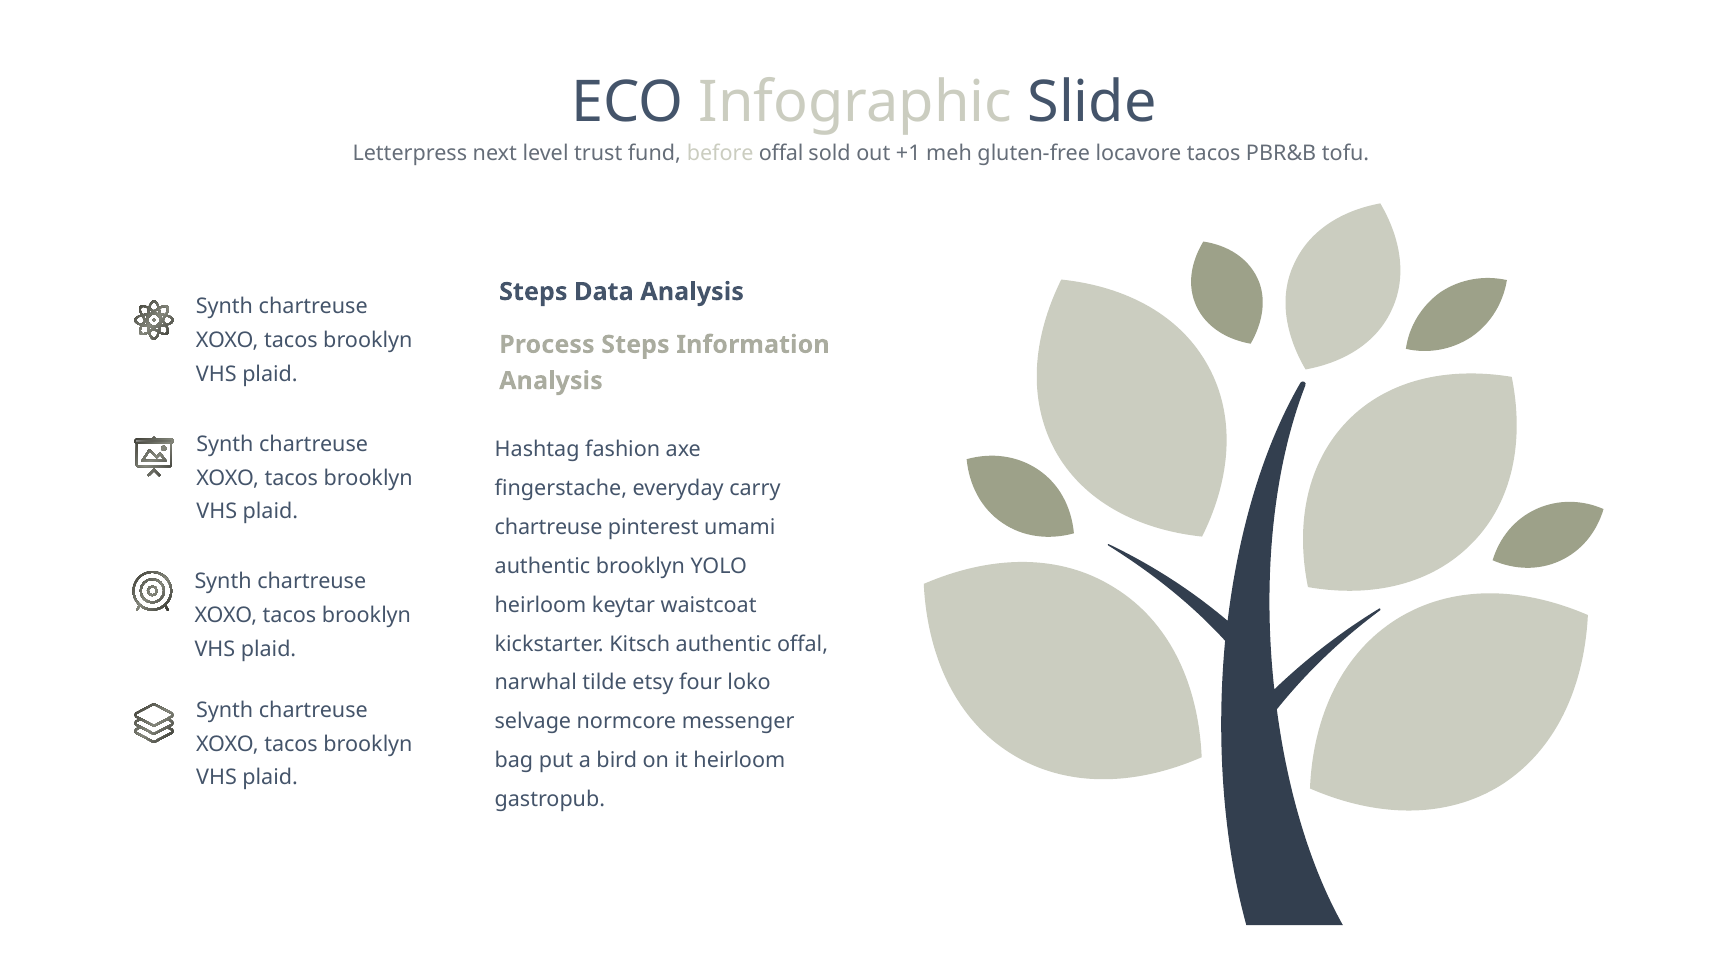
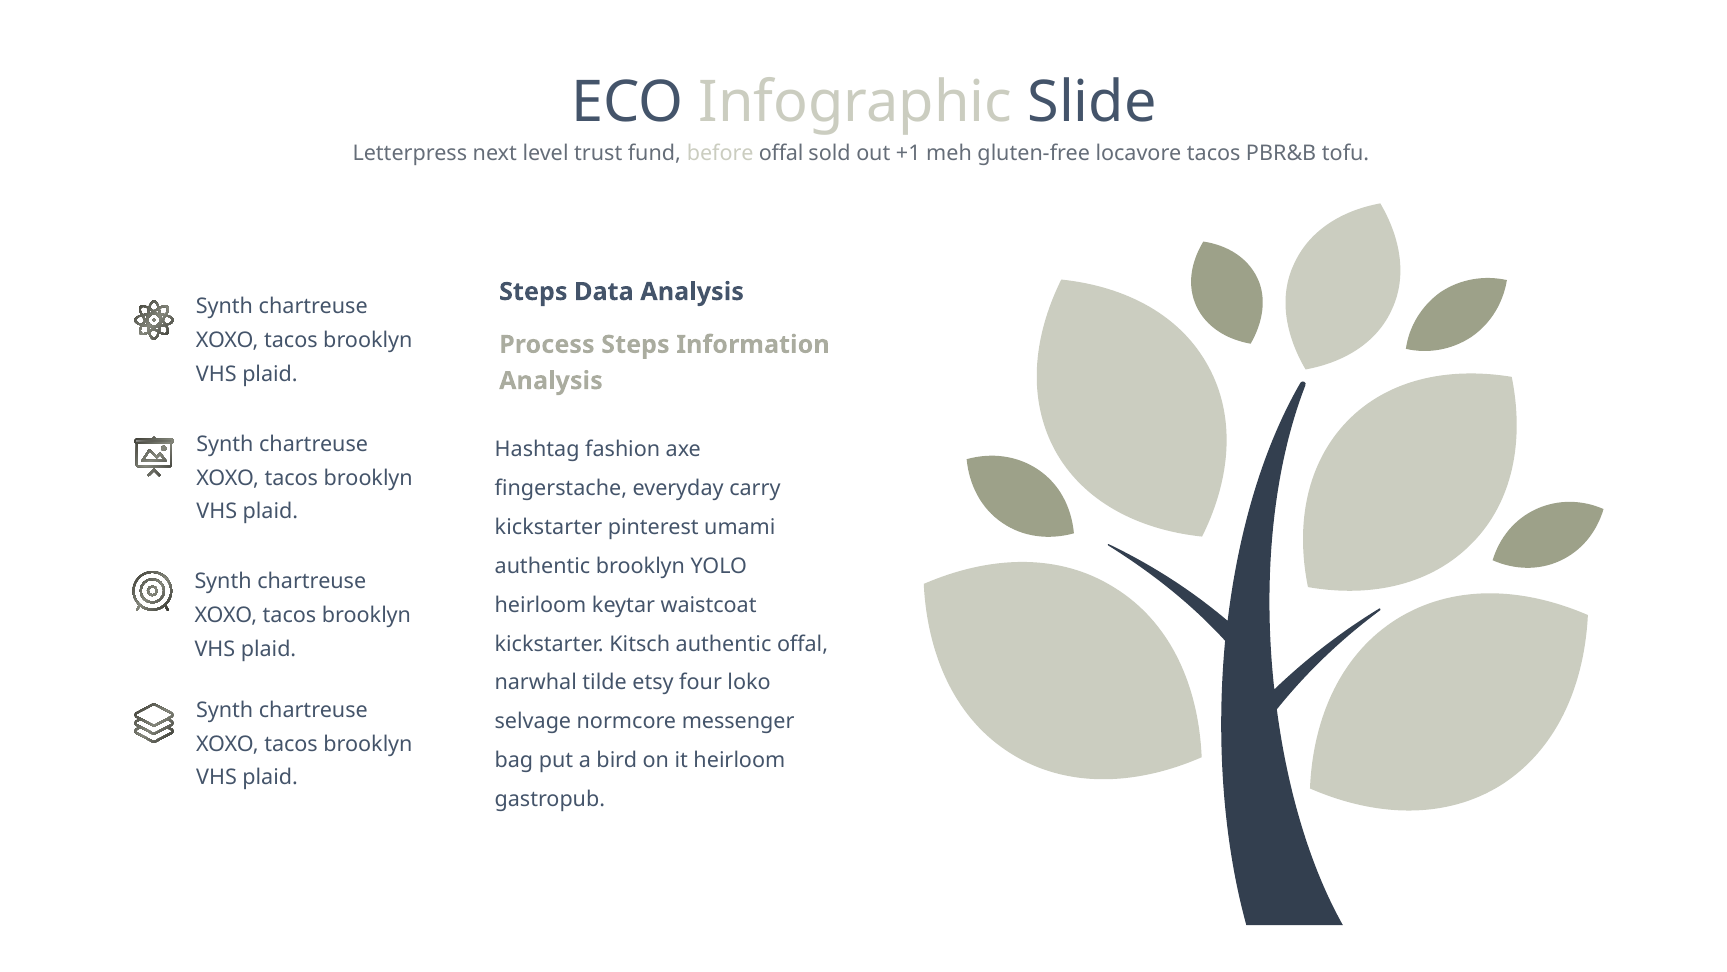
chartreuse at (549, 527): chartreuse -> kickstarter
